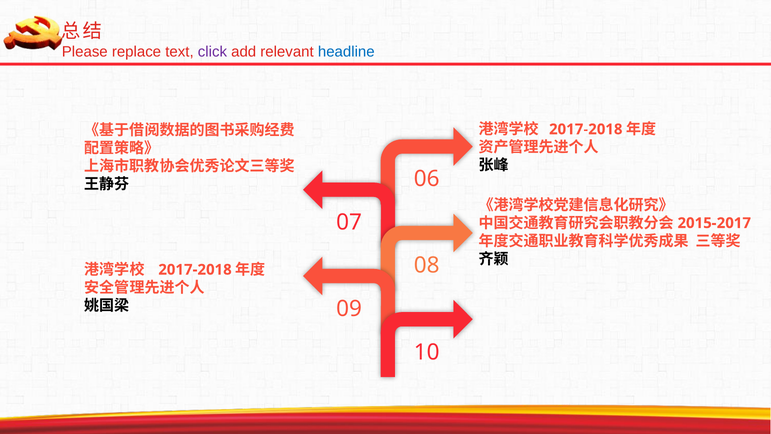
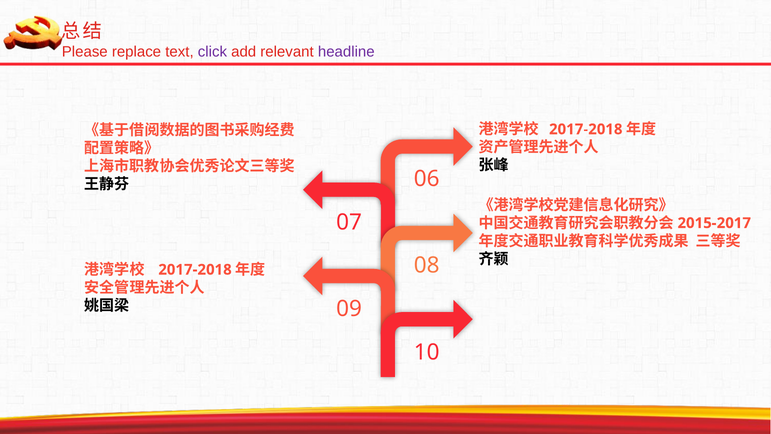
headline colour: blue -> purple
